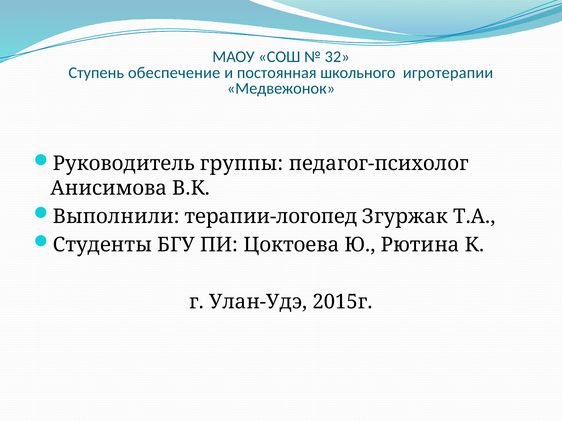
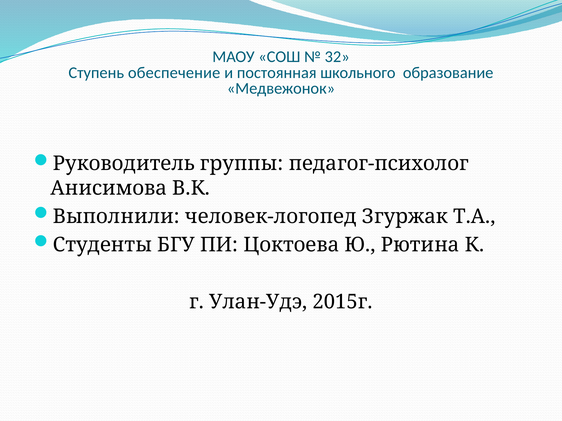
игротерапии: игротерапии -> образование
терапии-логопед: терапии-логопед -> человек-логопед
